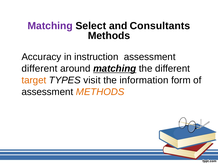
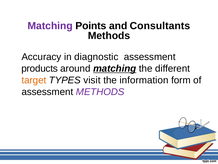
Select: Select -> Points
instruction: instruction -> diagnostic
different at (39, 68): different -> products
METHODS at (100, 92) colour: orange -> purple
